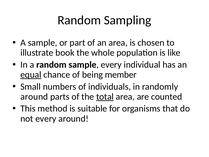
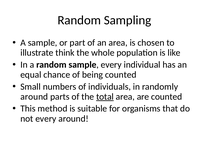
book: book -> think
equal underline: present -> none
being member: member -> counted
